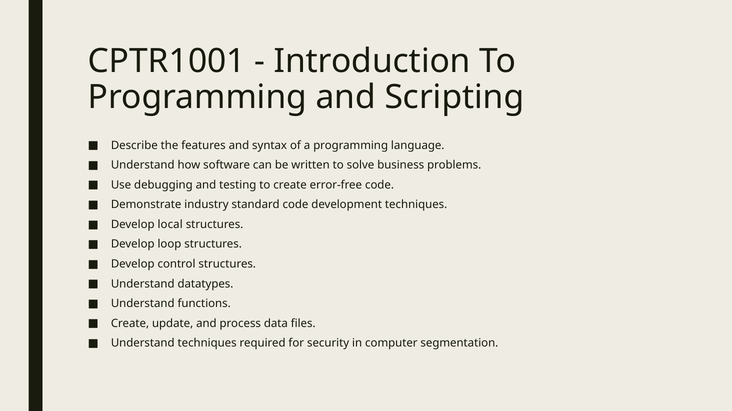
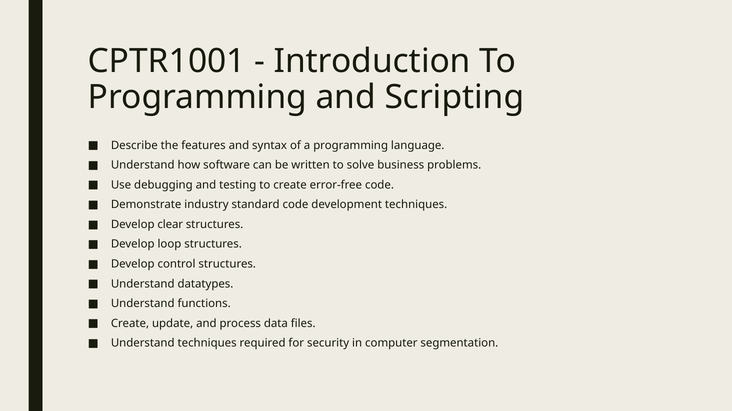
local: local -> clear
